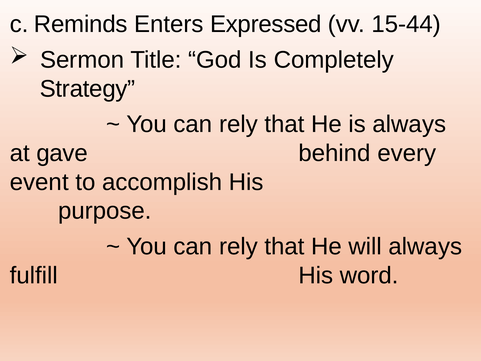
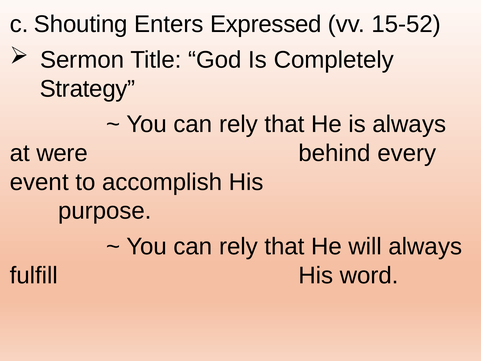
Reminds: Reminds -> Shouting
15-44: 15-44 -> 15-52
gave: gave -> were
